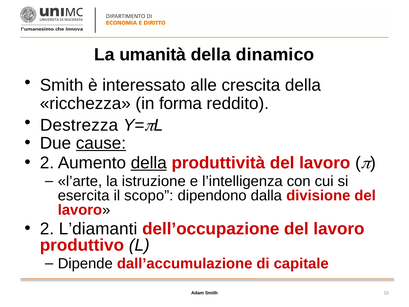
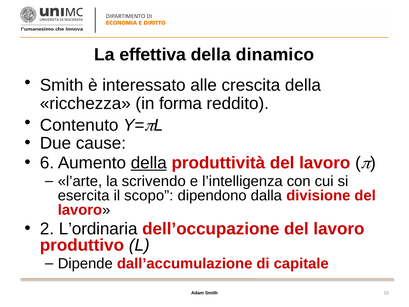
umanità: umanità -> effettiva
Destrezza: Destrezza -> Contenuto
cause underline: present -> none
2 at (47, 163): 2 -> 6
istruzione: istruzione -> scrivendo
L’diamanti: L’diamanti -> L’ordinaria
